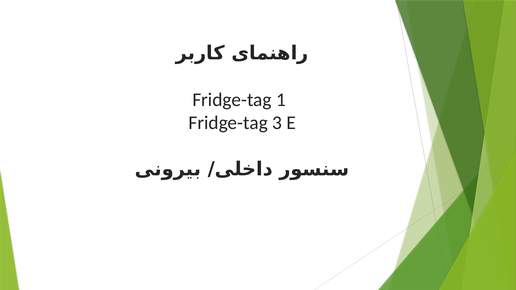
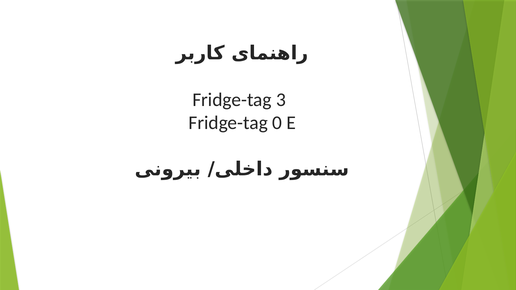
1: 1 -> 3
3: 3 -> 0
